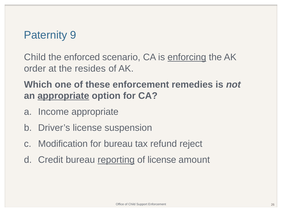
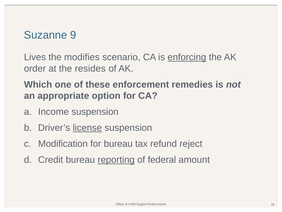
Paternity: Paternity -> Suzanne
Child at (35, 57): Child -> Lives
enforced: enforced -> modifies
appropriate at (63, 96) underline: present -> none
Income appropriate: appropriate -> suspension
license at (87, 128) underline: none -> present
of license: license -> federal
